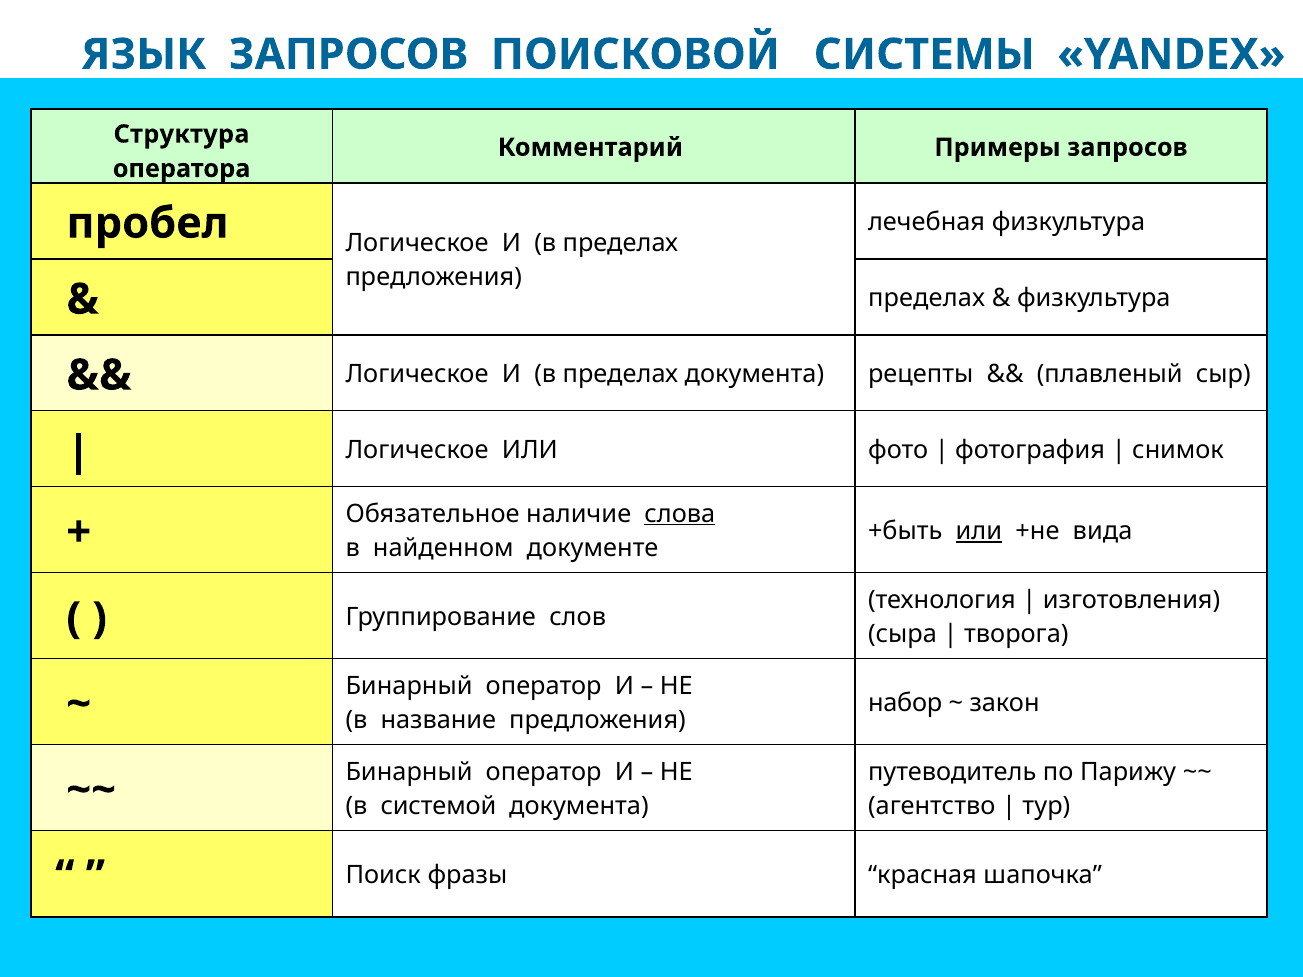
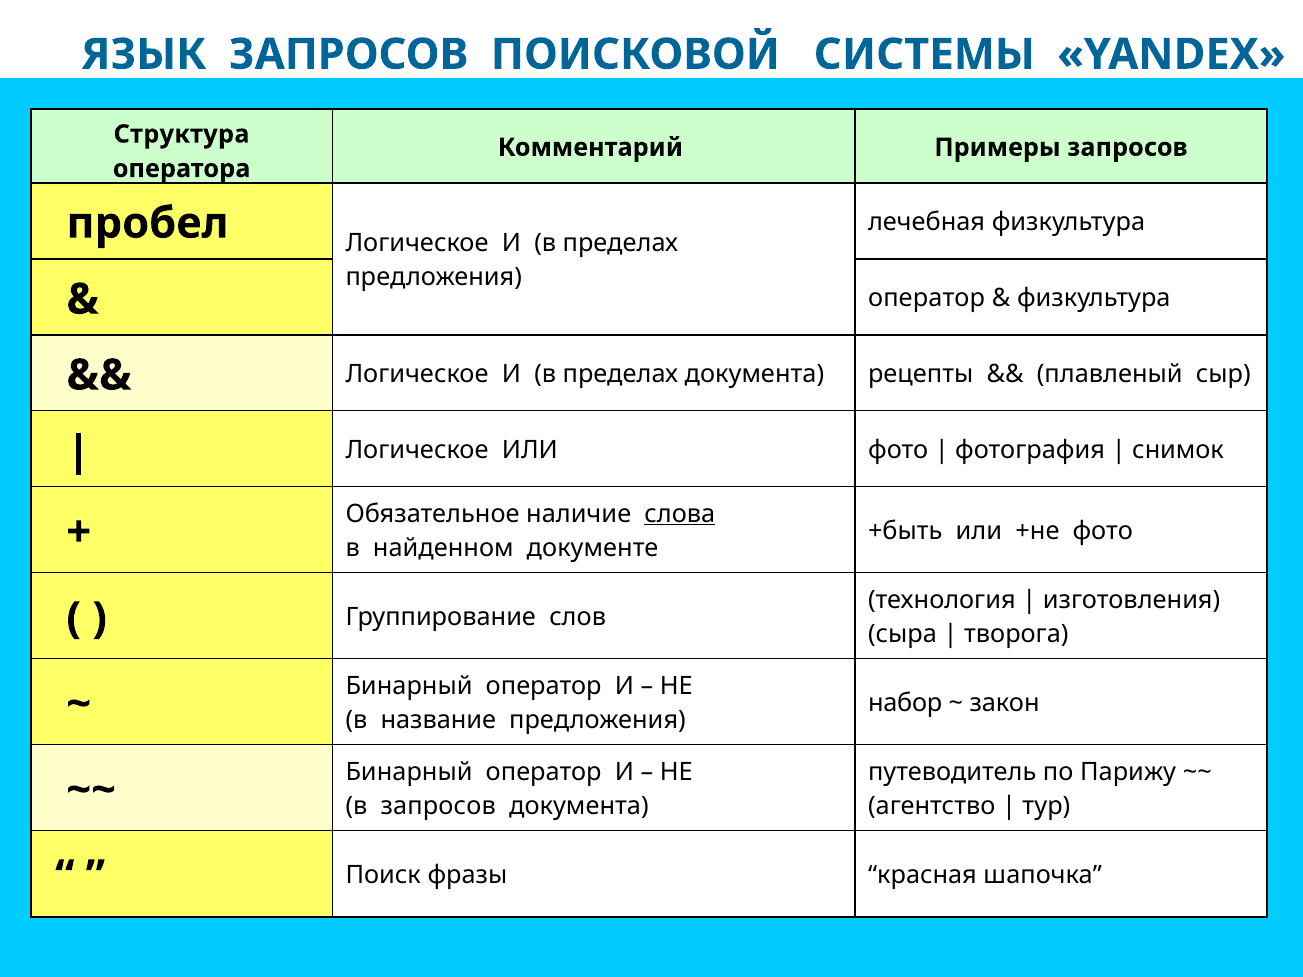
пределах at (927, 299): пределах -> оператор
или at (979, 531) underline: present -> none
+не вида: вида -> фото
в системой: системой -> запросов
